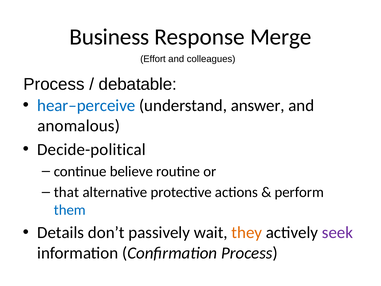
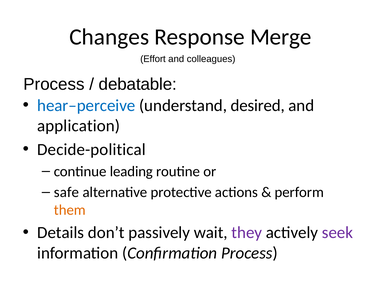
Business: Business -> Changes
answer: answer -> desired
anomalous: anomalous -> application
believe: believe -> leading
that: that -> safe
them colour: blue -> orange
they colour: orange -> purple
